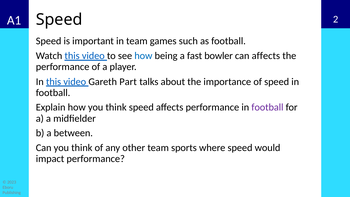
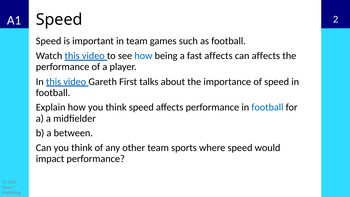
fast bowler: bowler -> affects
Part: Part -> First
football at (267, 107) colour: purple -> blue
